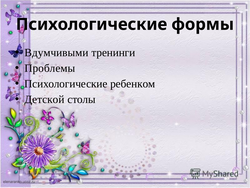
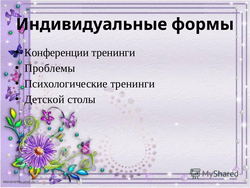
Психологические at (92, 24): Психологические -> Индивидуальные
Вдумчивыми: Вдумчивыми -> Конференции
Психологические ребенком: ребенком -> тренинги
